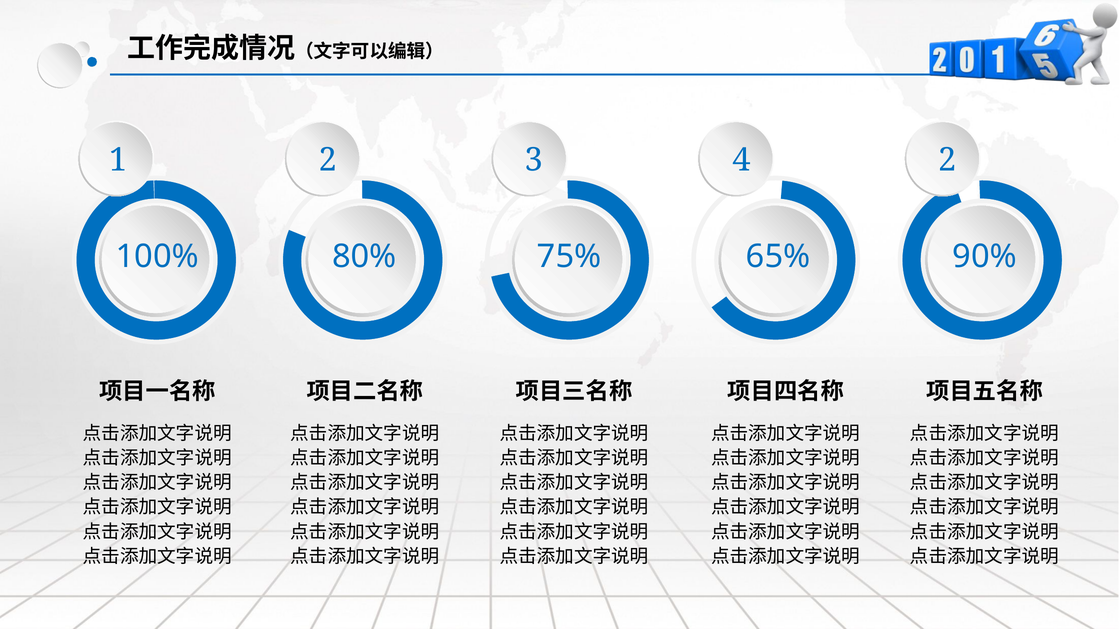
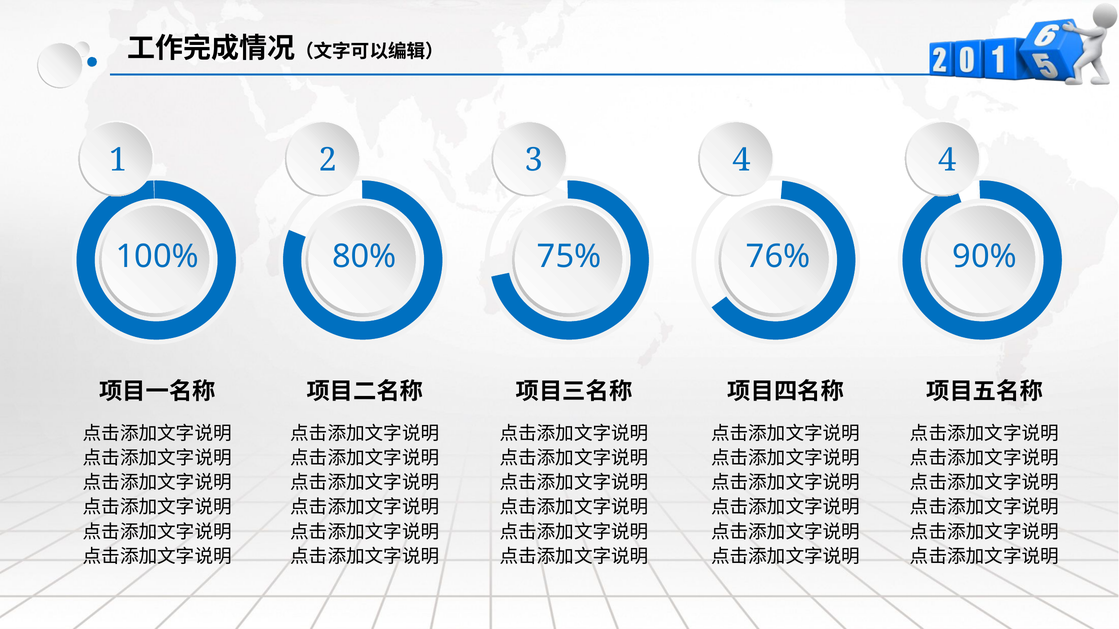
4 2: 2 -> 4
65%: 65% -> 76%
